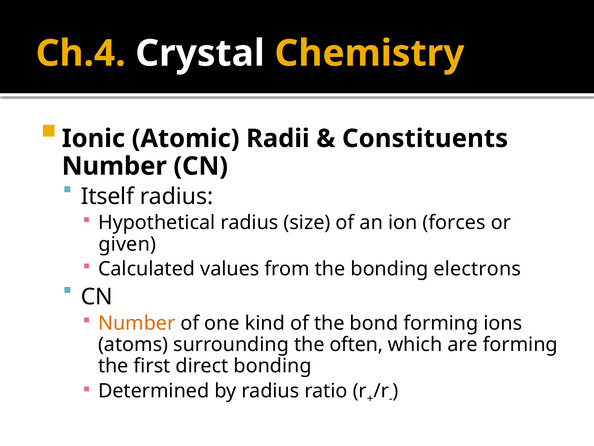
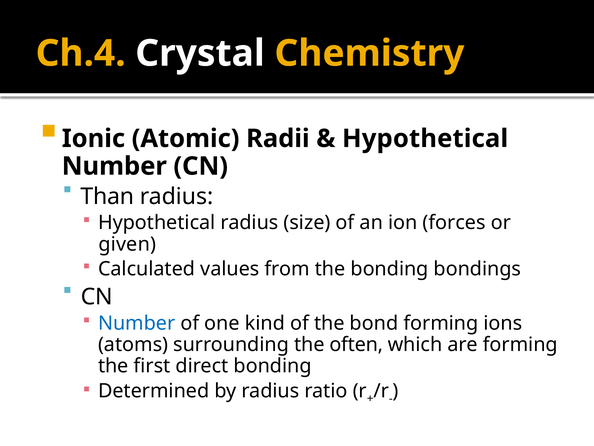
Constituents at (425, 138): Constituents -> Hypothetical
Itself: Itself -> Than
electrons: electrons -> bondings
Number at (137, 323) colour: orange -> blue
